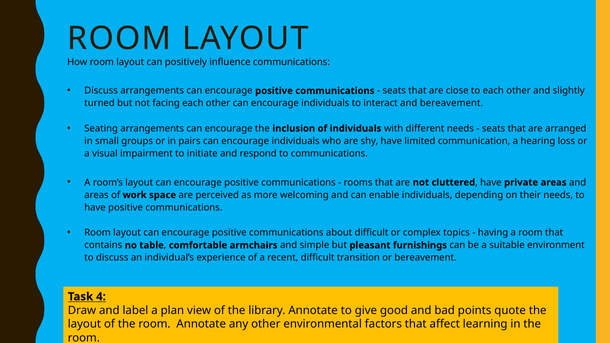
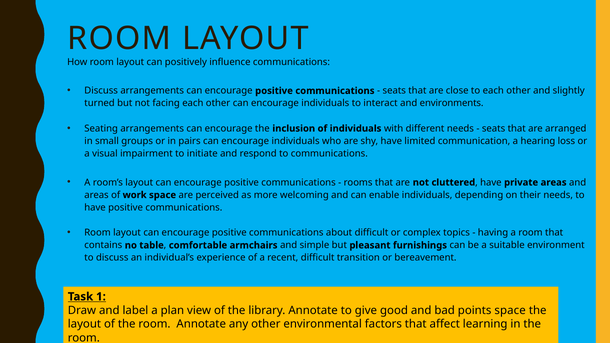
and bereavement: bereavement -> environments
4: 4 -> 1
points quote: quote -> space
